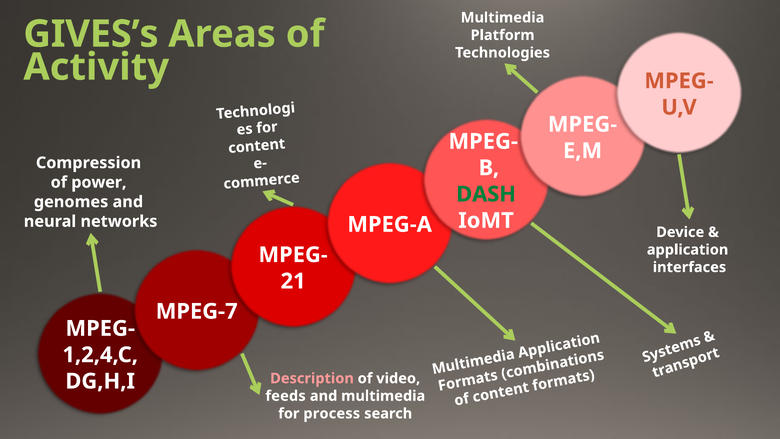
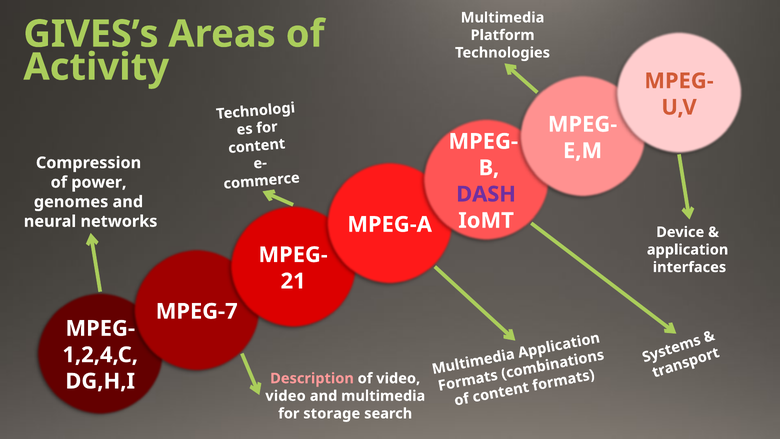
DASH colour: green -> purple
feeds at (286, 396): feeds -> video
process: process -> storage
